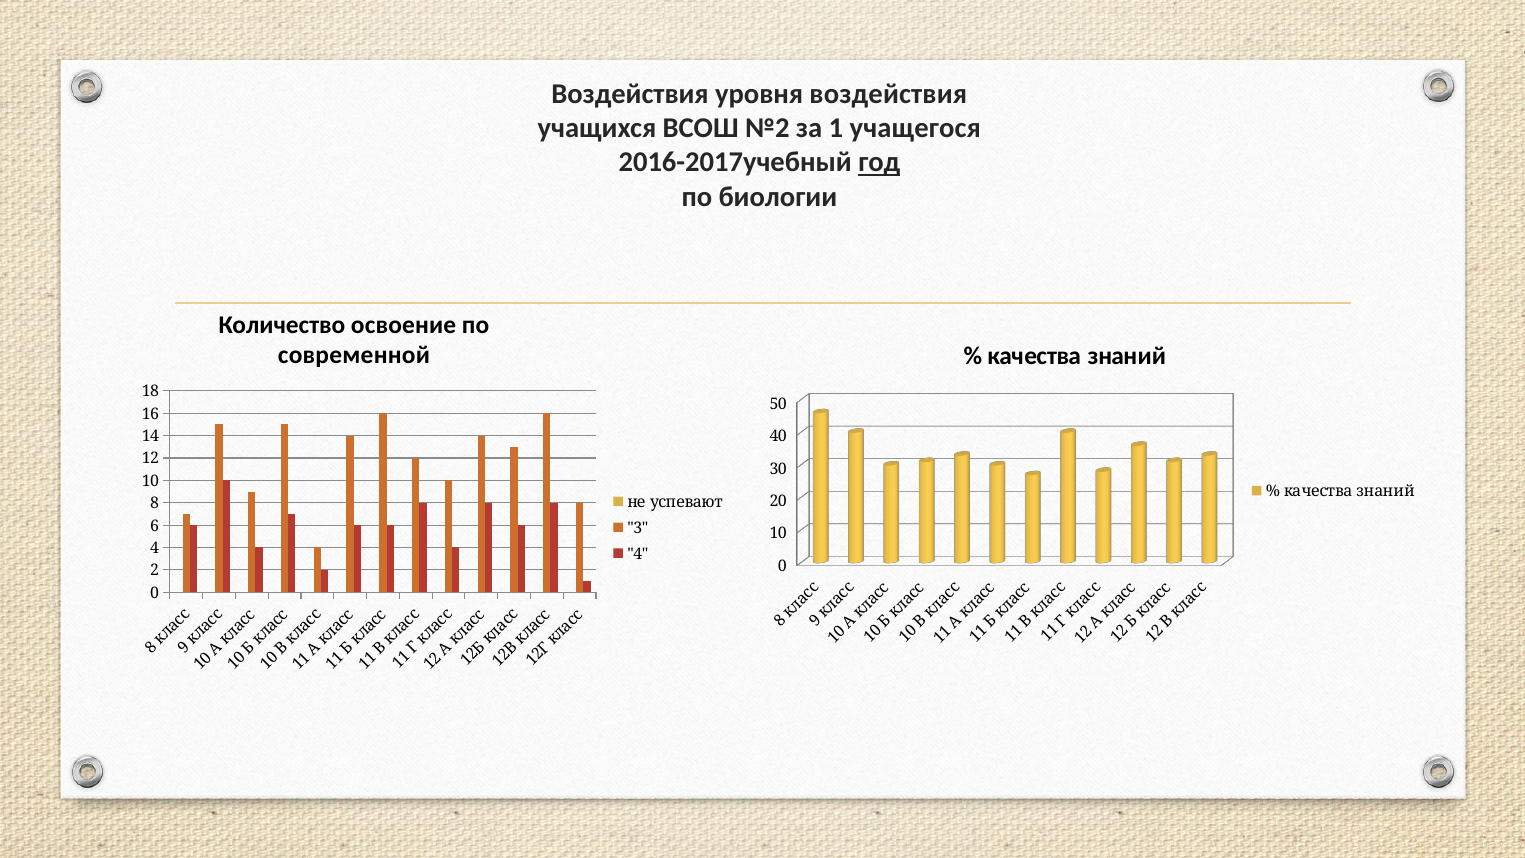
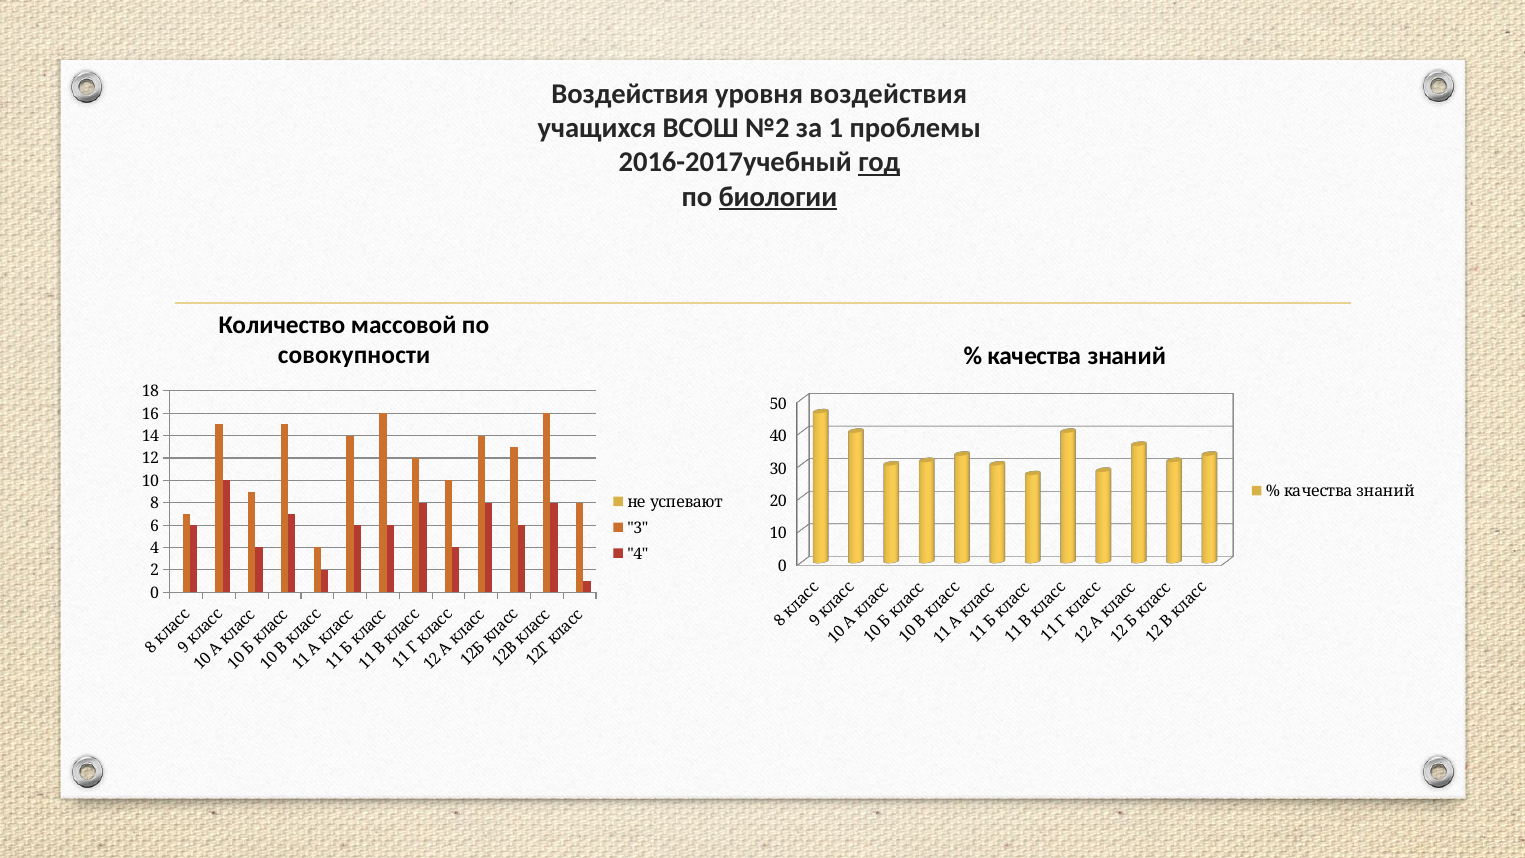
учащегося: учащегося -> проблемы
биологии underline: none -> present
освоение: освоение -> массовой
современной: современной -> совокупности
